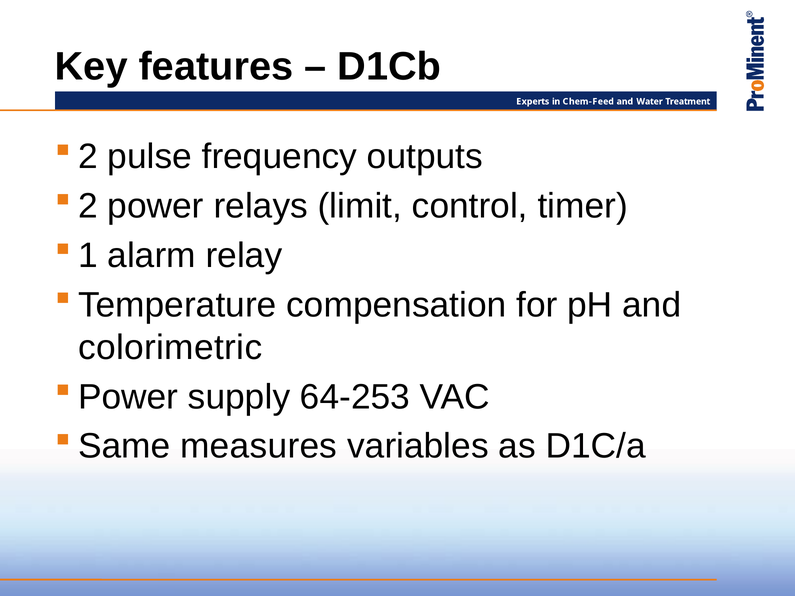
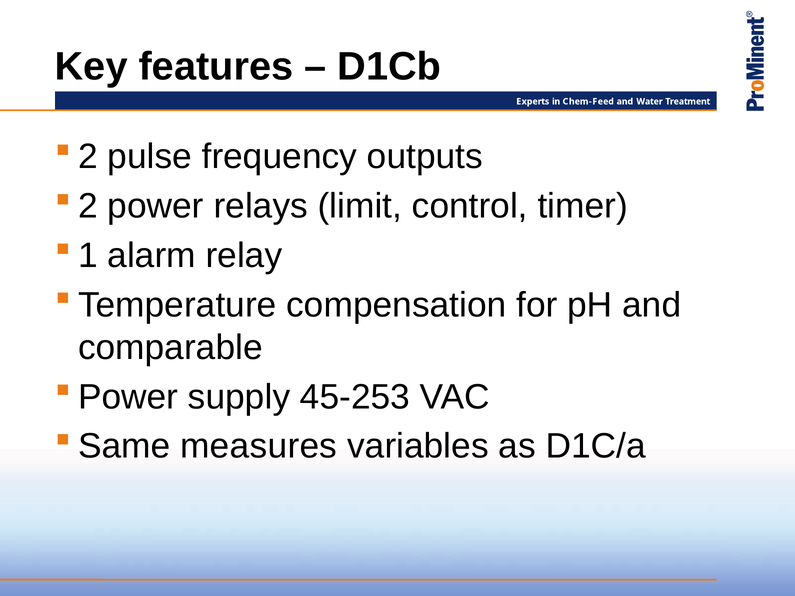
colorimetric: colorimetric -> comparable
64-253: 64-253 -> 45-253
